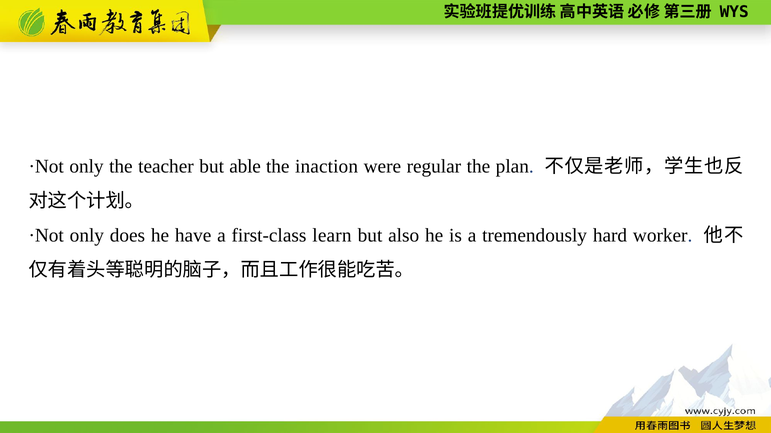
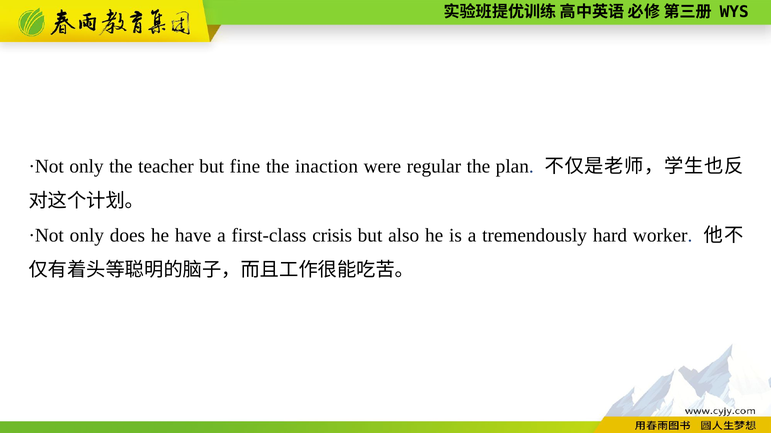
able: able -> fine
learn: learn -> crisis
